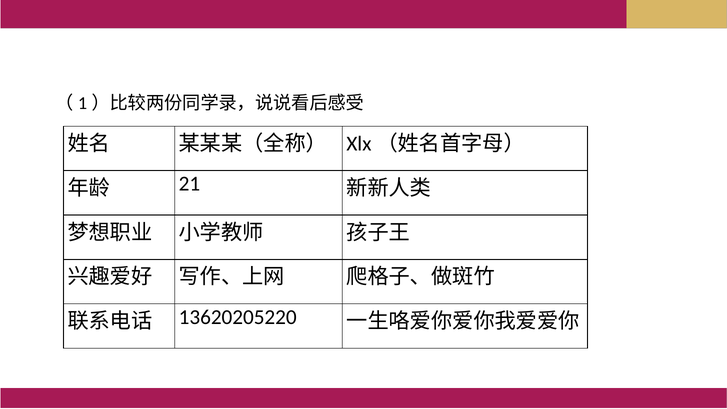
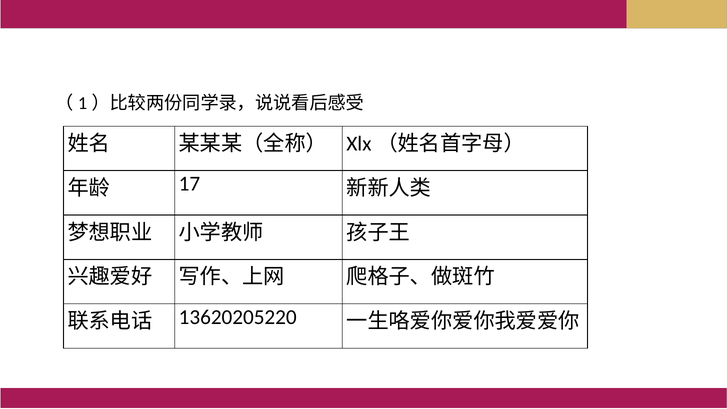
21: 21 -> 17
